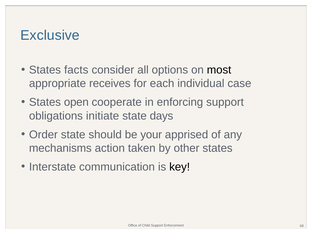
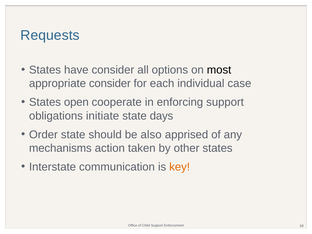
Exclusive: Exclusive -> Requests
facts: facts -> have
appropriate receives: receives -> consider
your: your -> also
key colour: black -> orange
